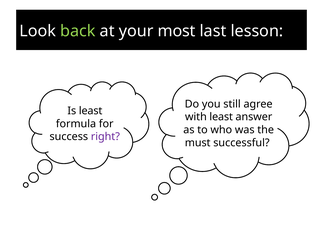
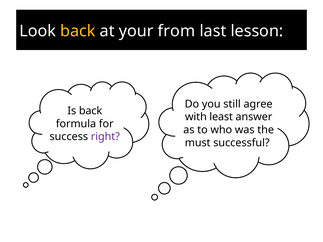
back at (78, 31) colour: light green -> yellow
most: most -> from
Is least: least -> back
